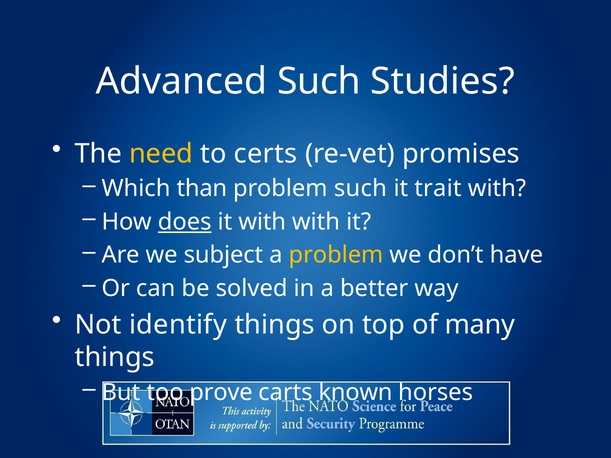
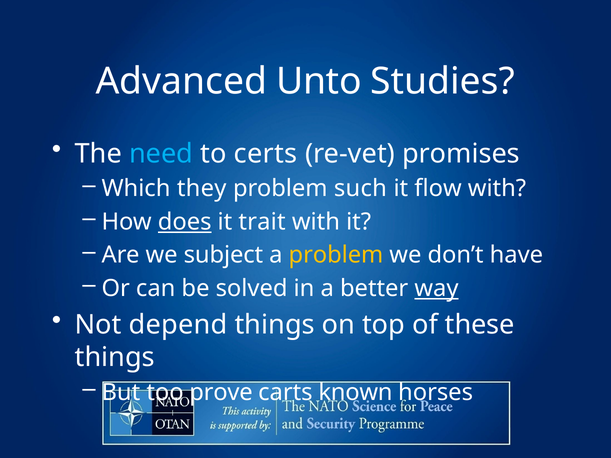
Advanced Such: Such -> Unto
need colour: yellow -> light blue
than: than -> they
trait: trait -> flow
it with: with -> trait
way underline: none -> present
identify: identify -> depend
many: many -> these
